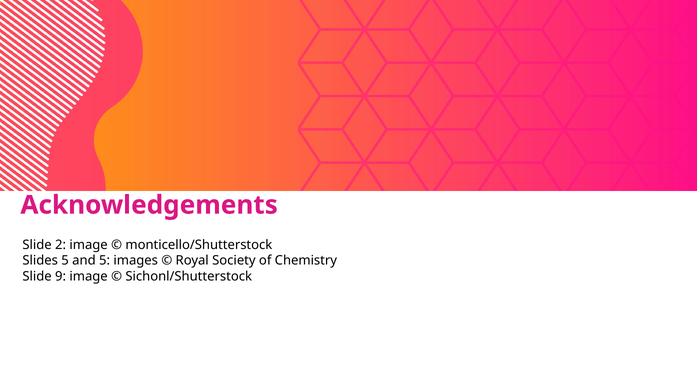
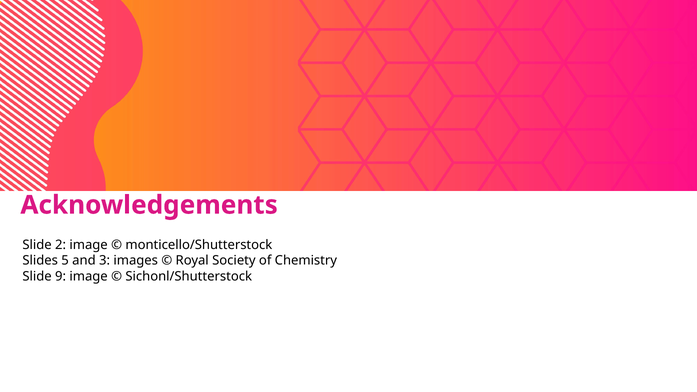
and 5: 5 -> 3
